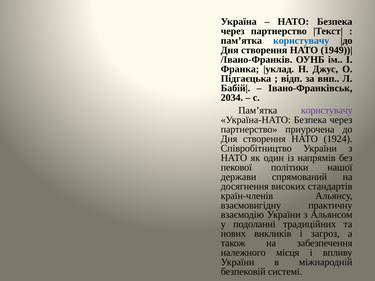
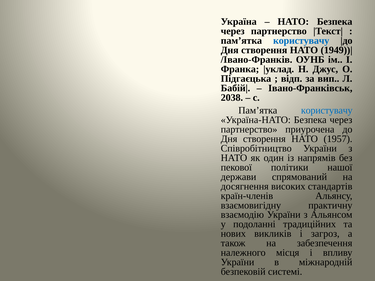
2034: 2034 -> 2038
користувачу at (327, 111) colour: purple -> blue
1924: 1924 -> 1957
